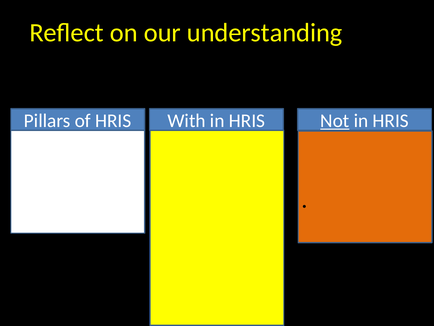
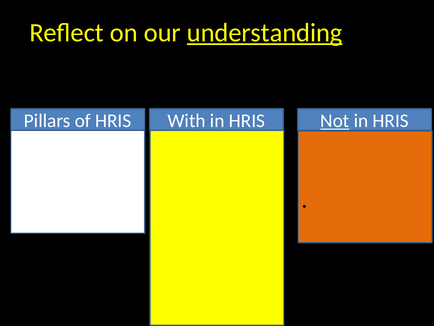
understanding underline: none -> present
